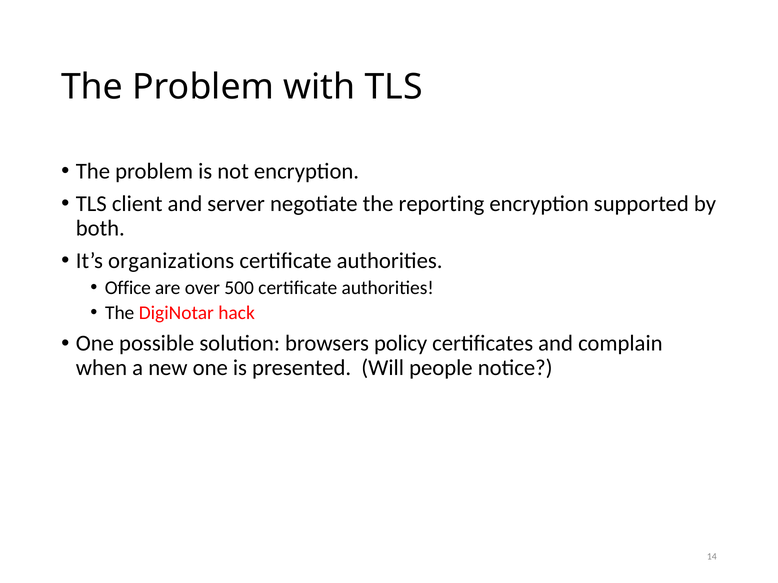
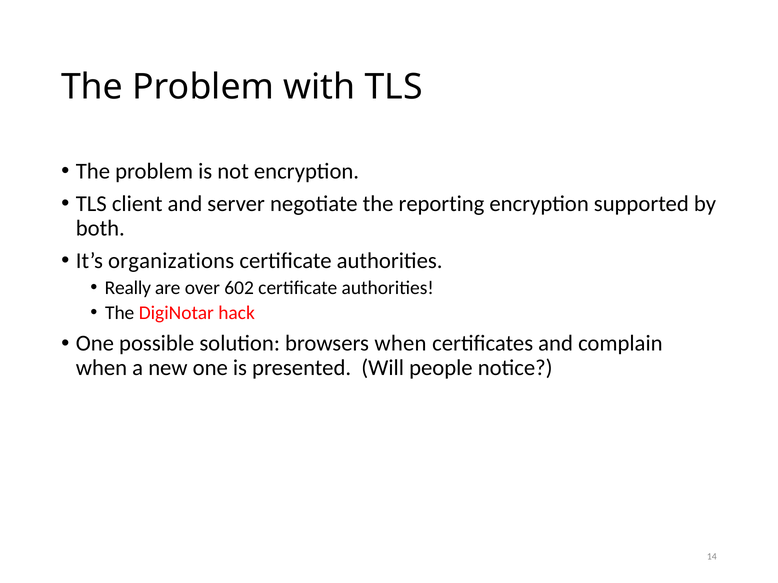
Office: Office -> Really
500: 500 -> 602
browsers policy: policy -> when
